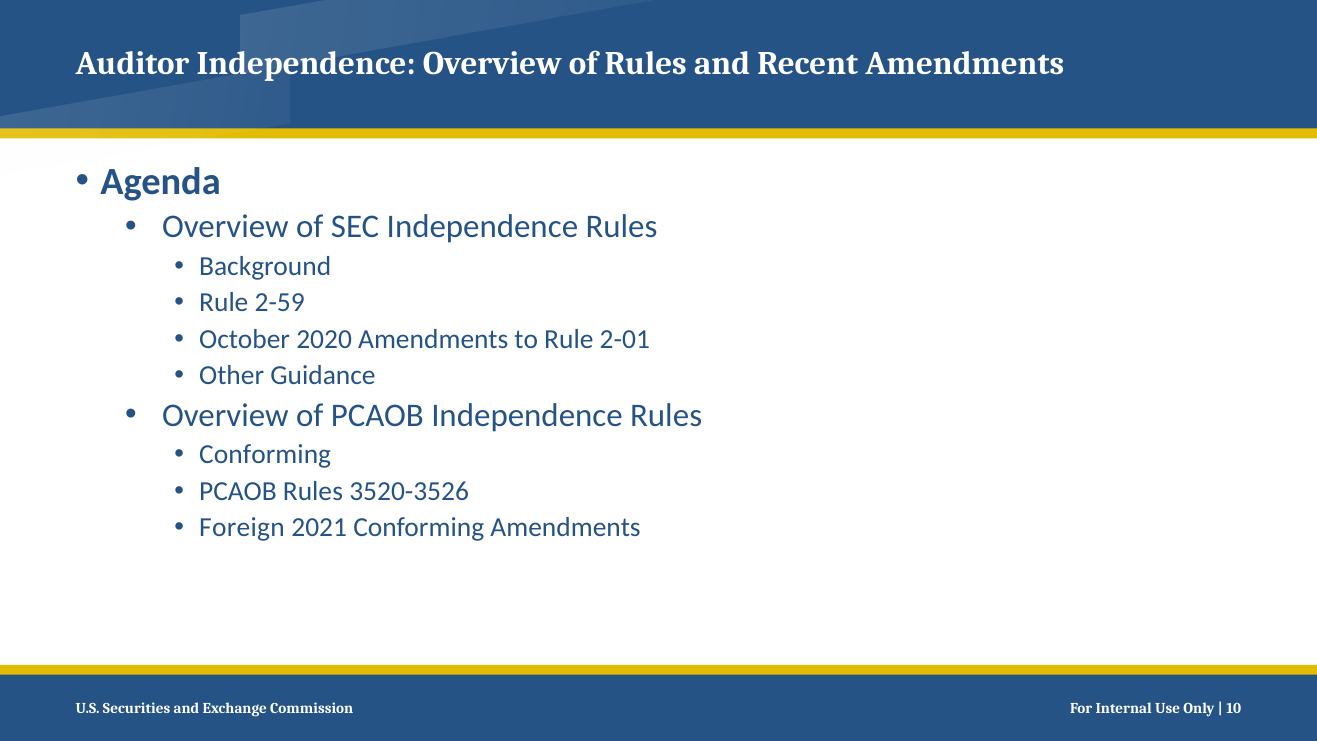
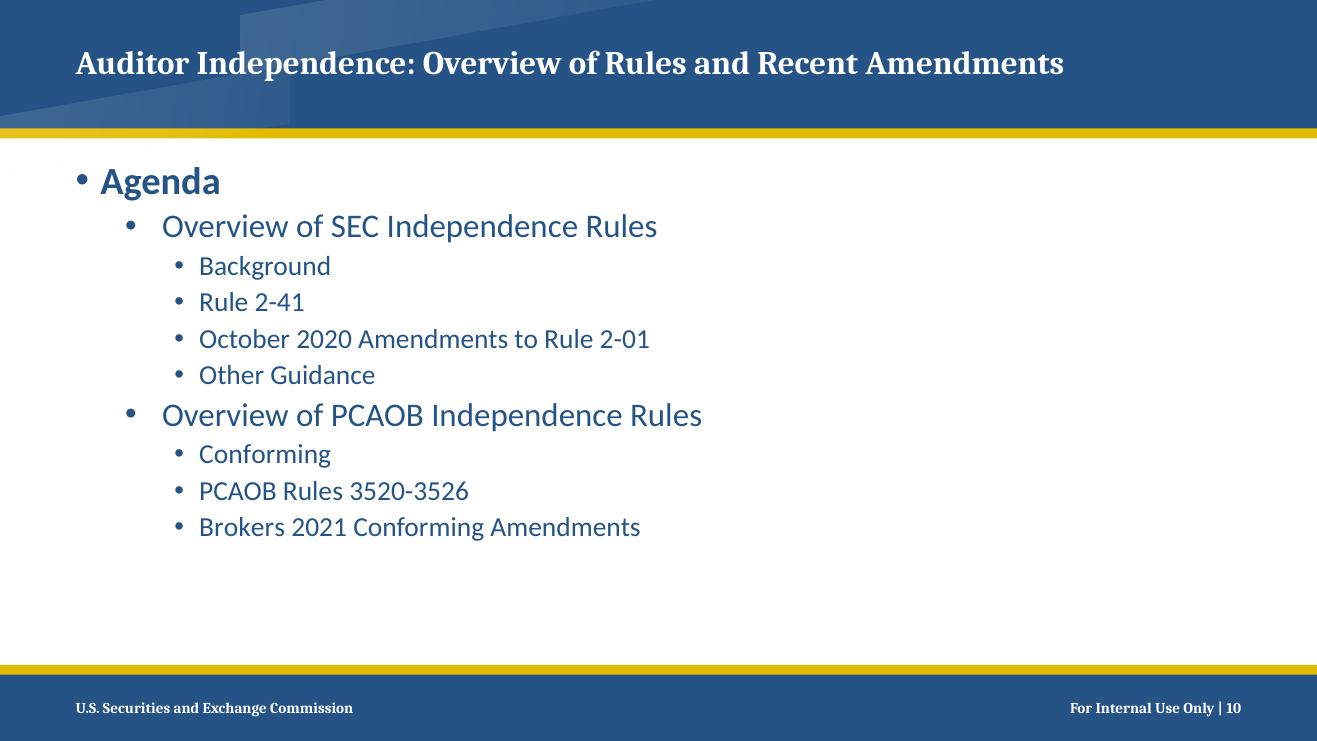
2-59: 2-59 -> 2-41
Foreign: Foreign -> Brokers
